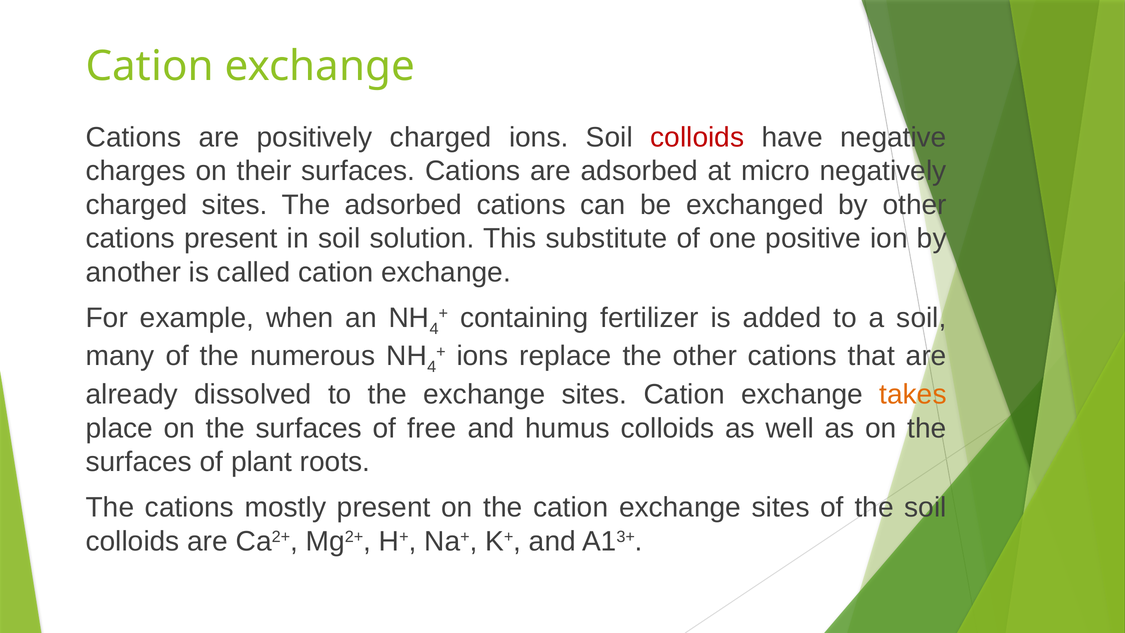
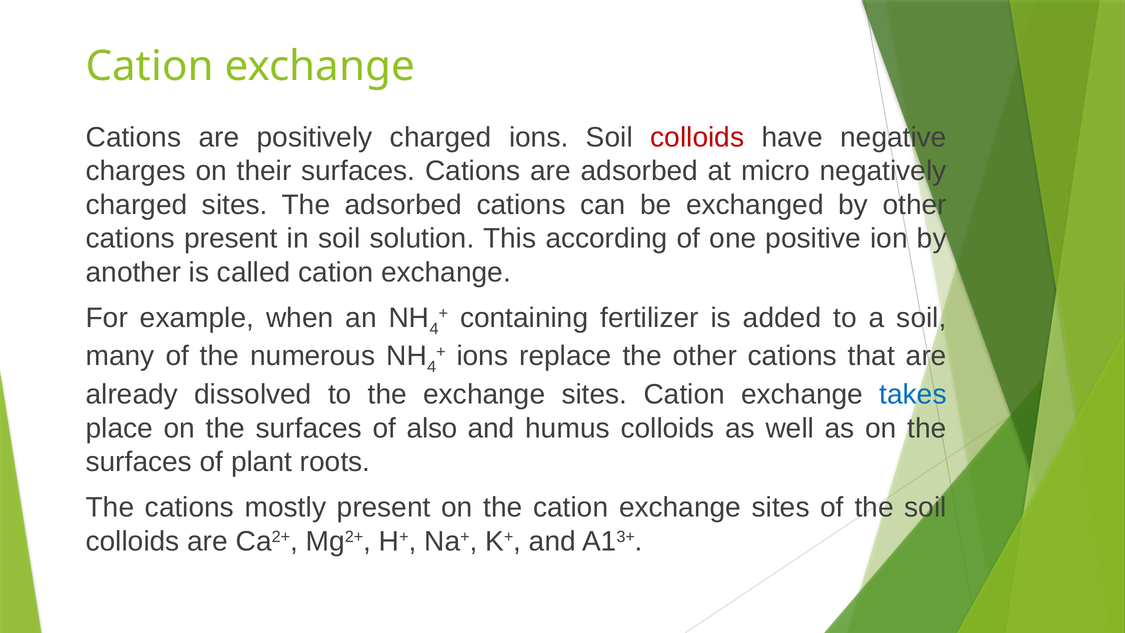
substitute: substitute -> according
takes colour: orange -> blue
free: free -> also
